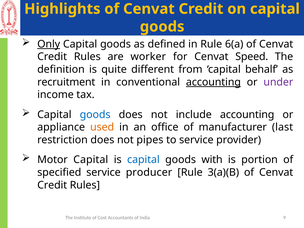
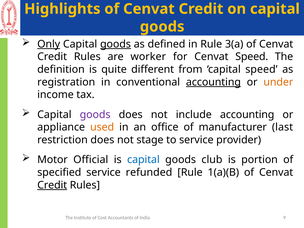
goods at (116, 44) underline: none -> present
6(a: 6(a -> 3(a
capital behalf: behalf -> speed
recruitment: recruitment -> registration
under colour: purple -> orange
goods at (95, 115) colour: blue -> purple
pipes: pipes -> stage
Motor Capital: Capital -> Official
with: with -> club
producer: producer -> refunded
3(a)(B: 3(a)(B -> 1(a)(B
Credit at (52, 185) underline: none -> present
